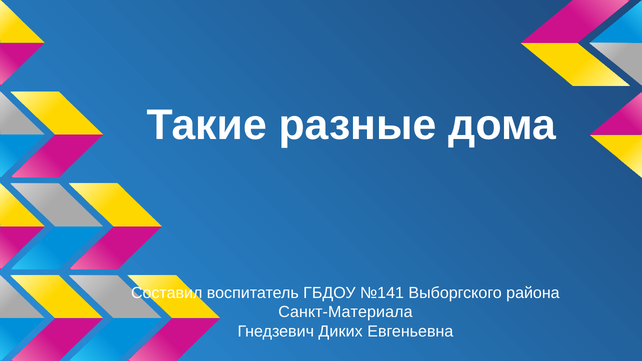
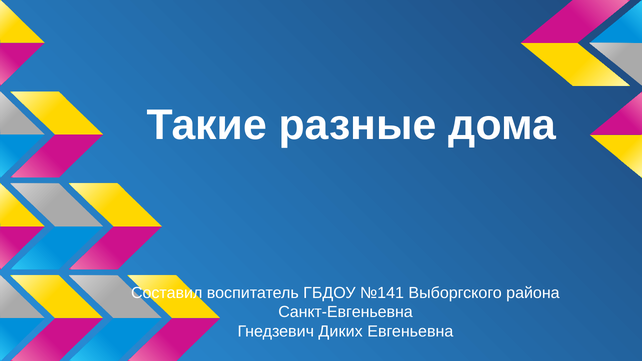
Санкт-Материала: Санкт-Материала -> Санкт-Евгеньевна
